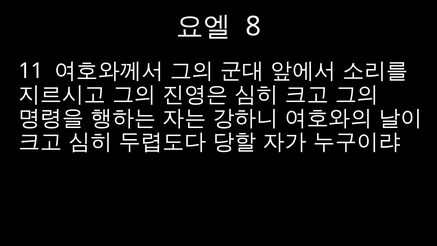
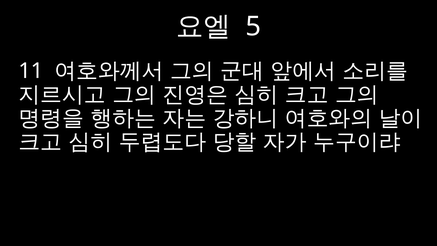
8: 8 -> 5
